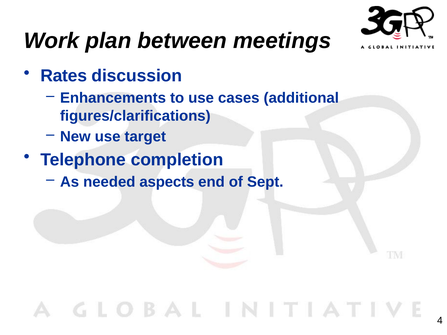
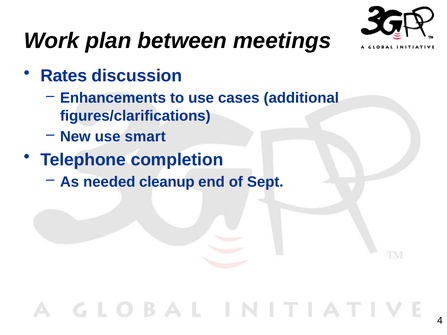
target: target -> smart
aspects: aspects -> cleanup
